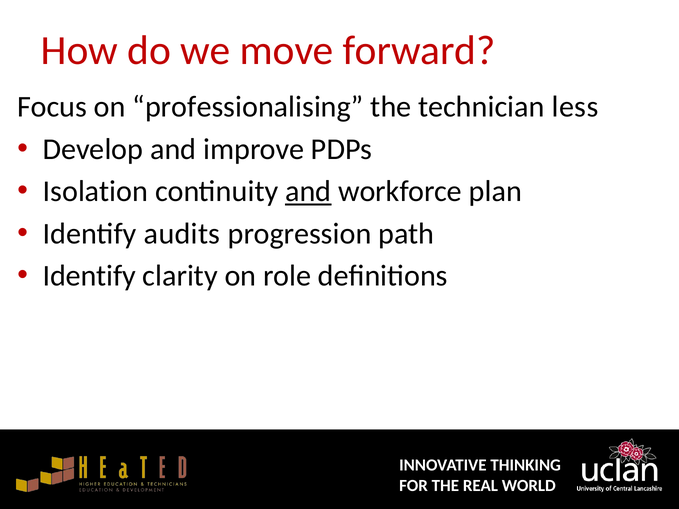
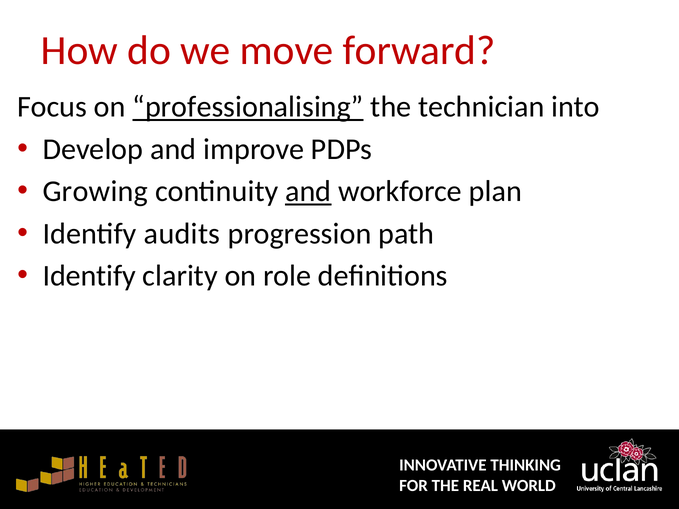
professionalising underline: none -> present
less: less -> into
Isolation: Isolation -> Growing
